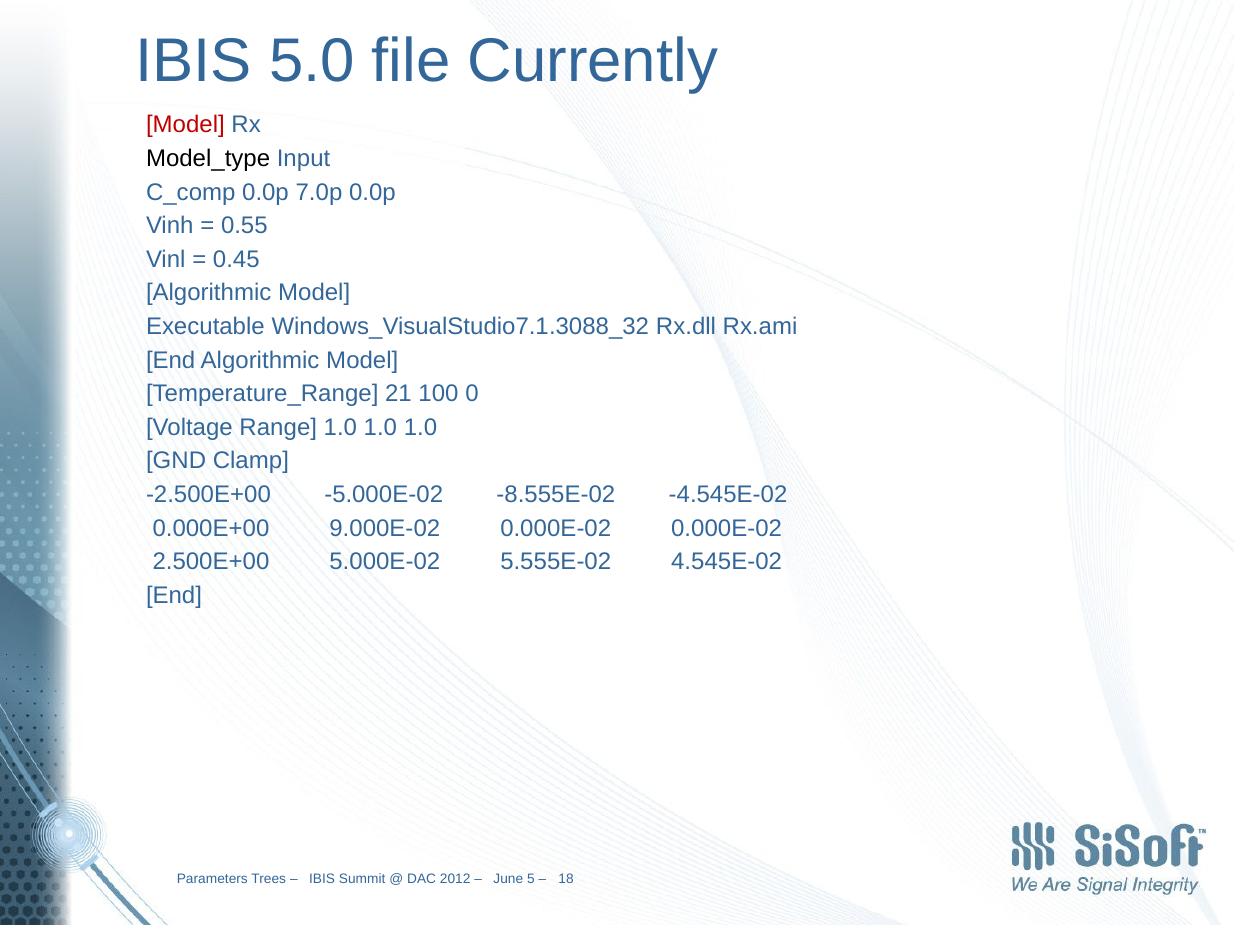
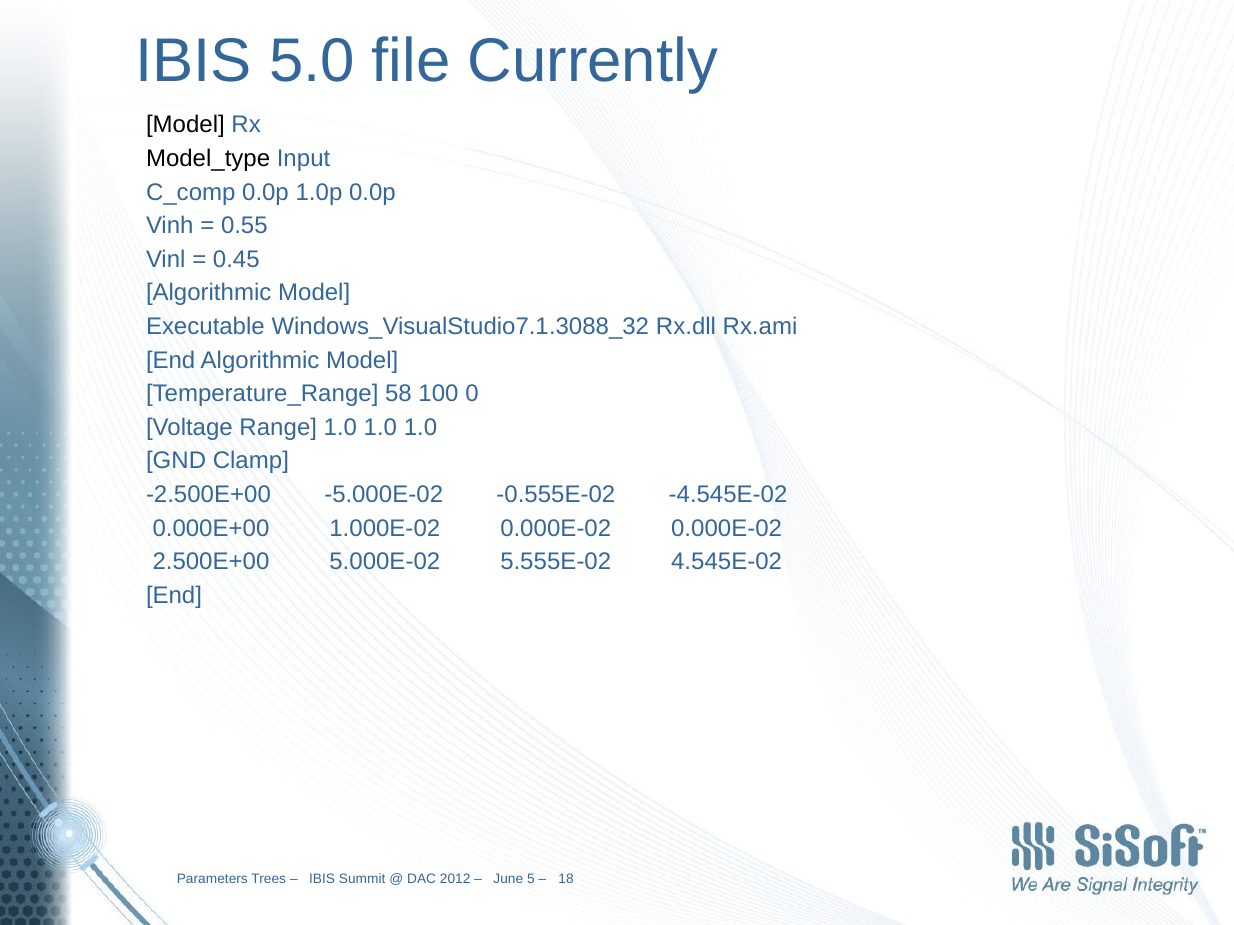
Model at (185, 125) colour: red -> black
7.0p: 7.0p -> 1.0p
21: 21 -> 58
-8.555E-02: -8.555E-02 -> -0.555E-02
9.000E-02: 9.000E-02 -> 1.000E-02
